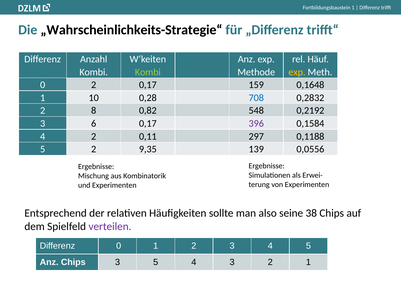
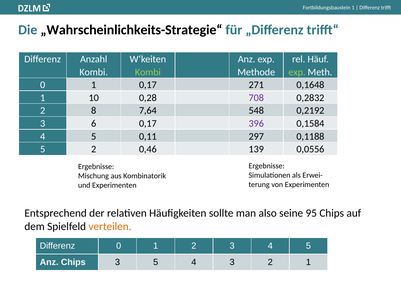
exp at (297, 72) colour: yellow -> light green
2 at (94, 85): 2 -> 1
159: 159 -> 271
708 colour: blue -> purple
0,82: 0,82 -> 7,64
2 at (94, 136): 2 -> 5
9,35: 9,35 -> 0,46
38: 38 -> 95
verteilen colour: purple -> orange
